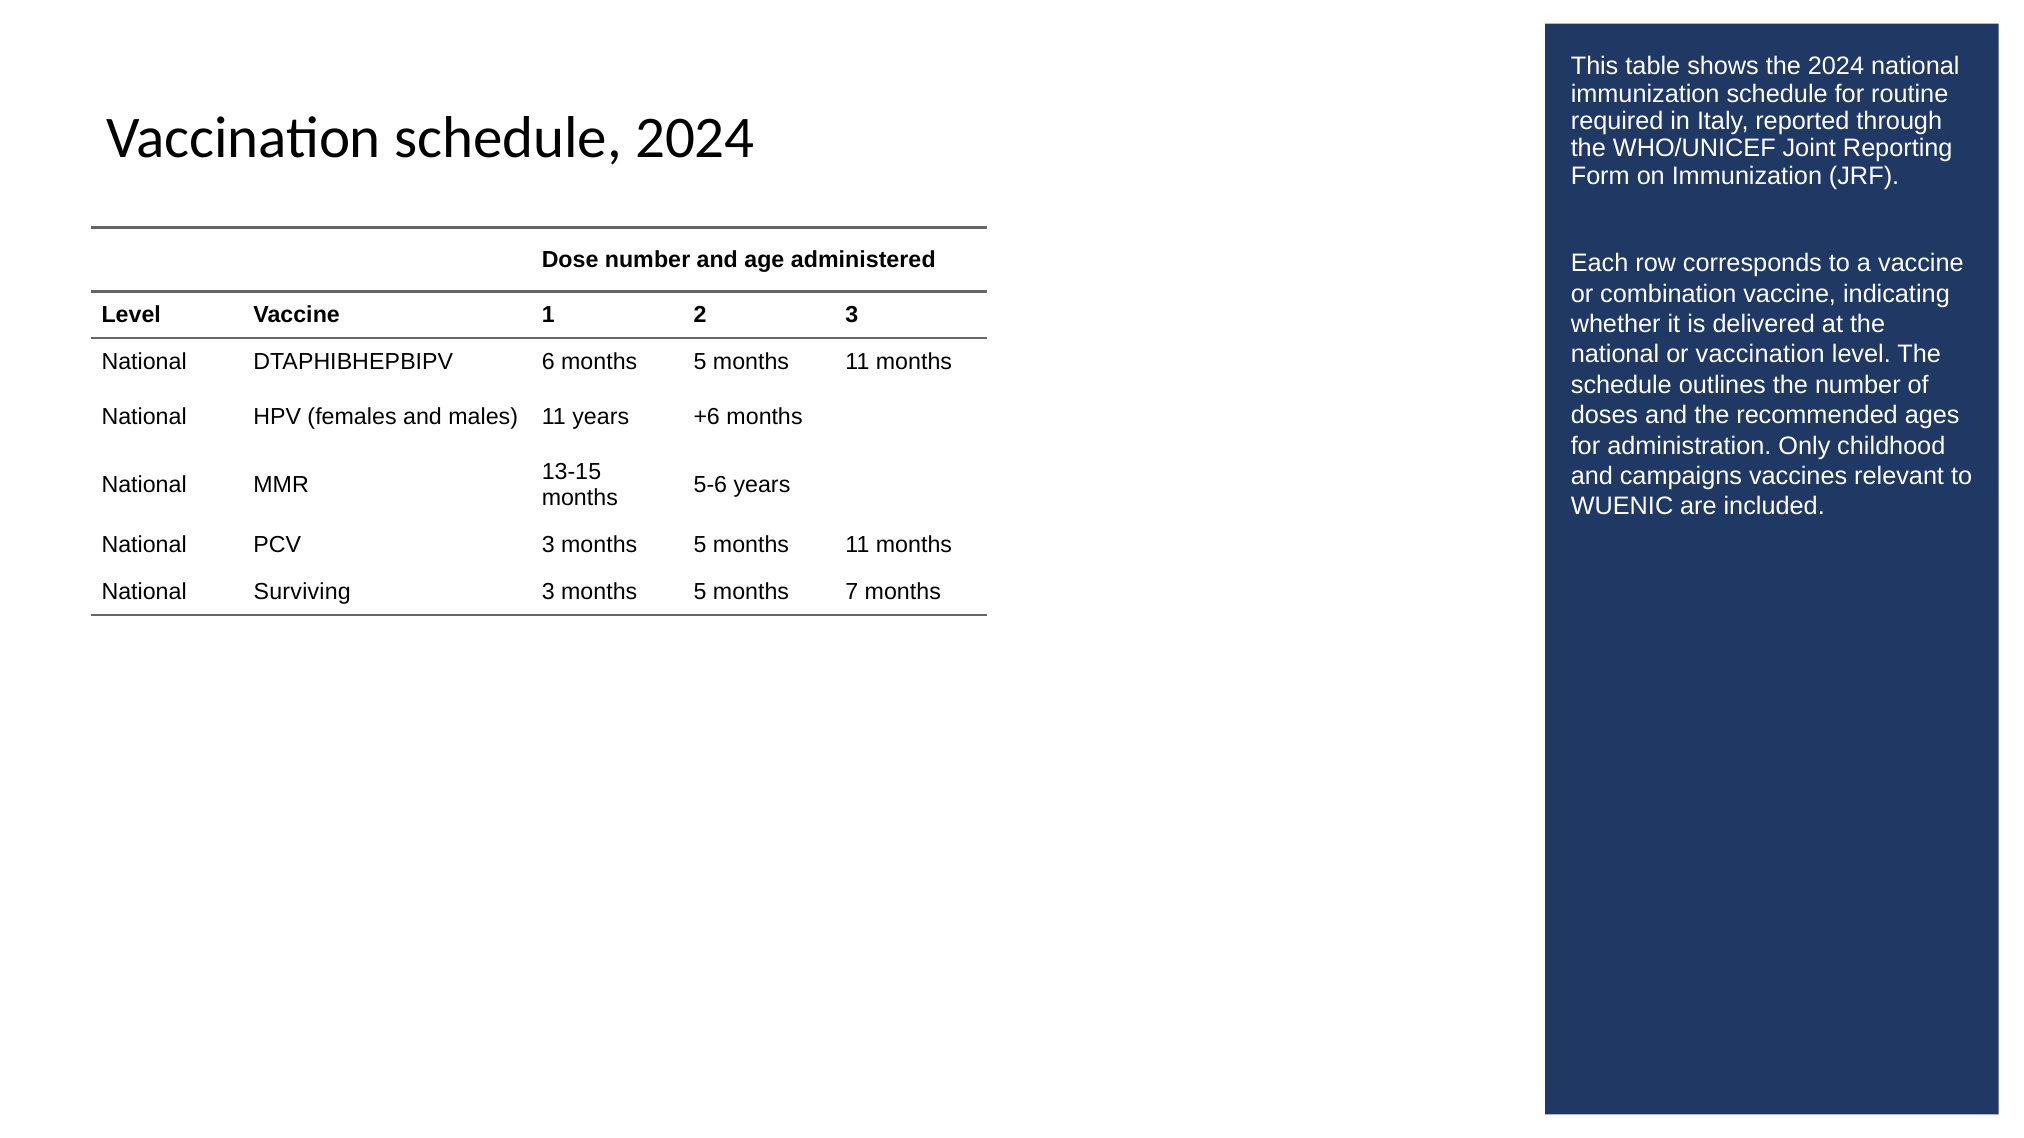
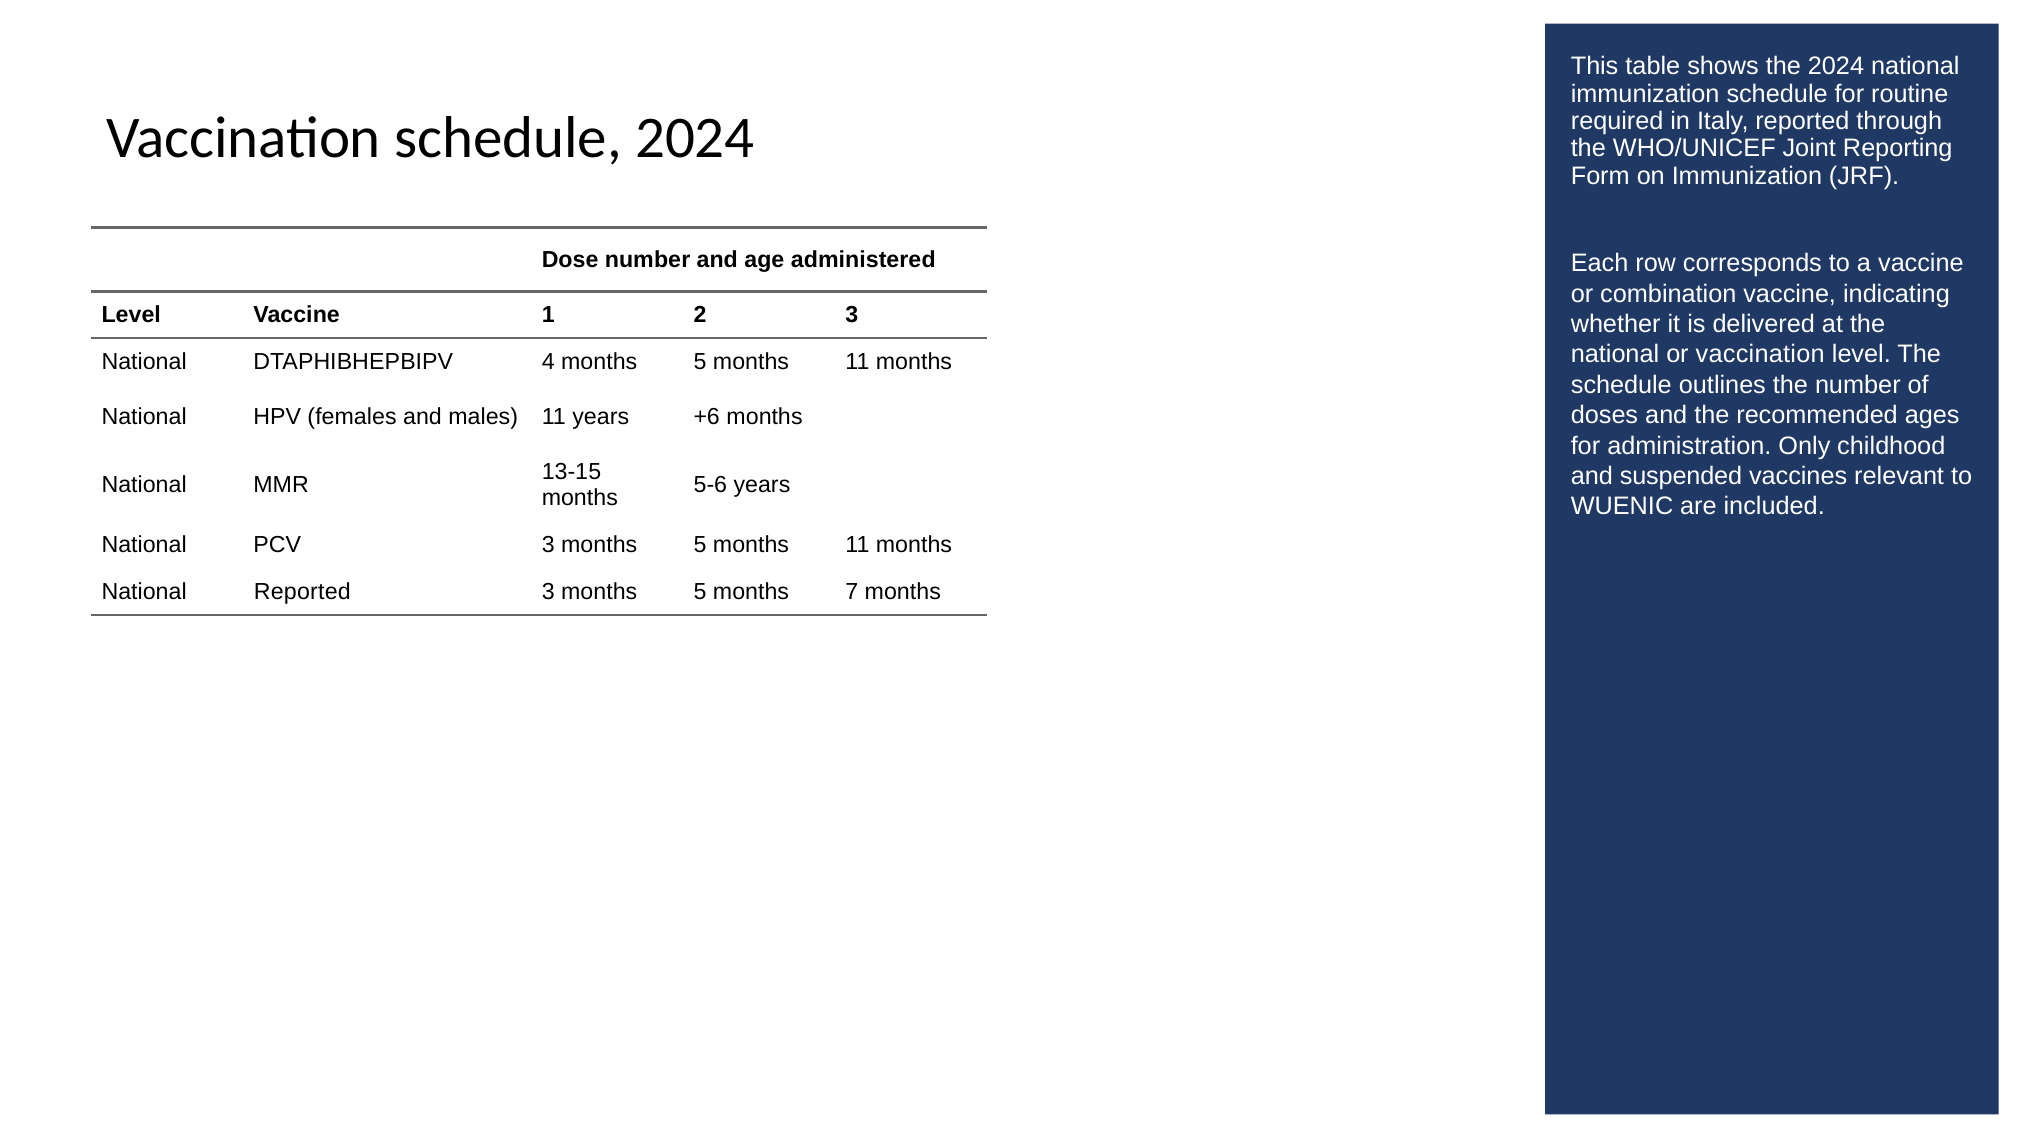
6: 6 -> 4
campaigns: campaigns -> suspended
National Surviving: Surviving -> Reported
